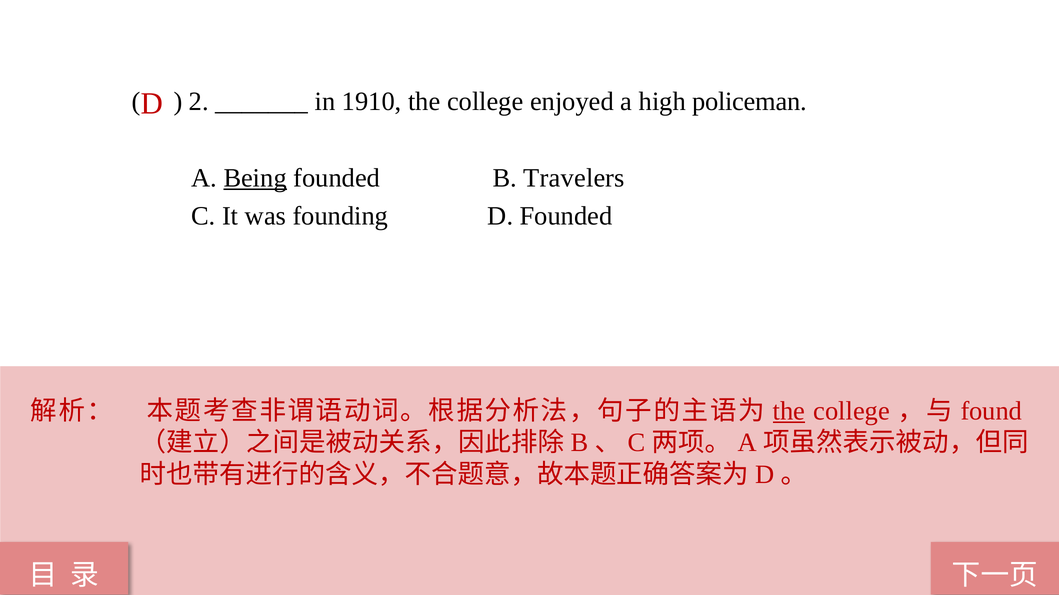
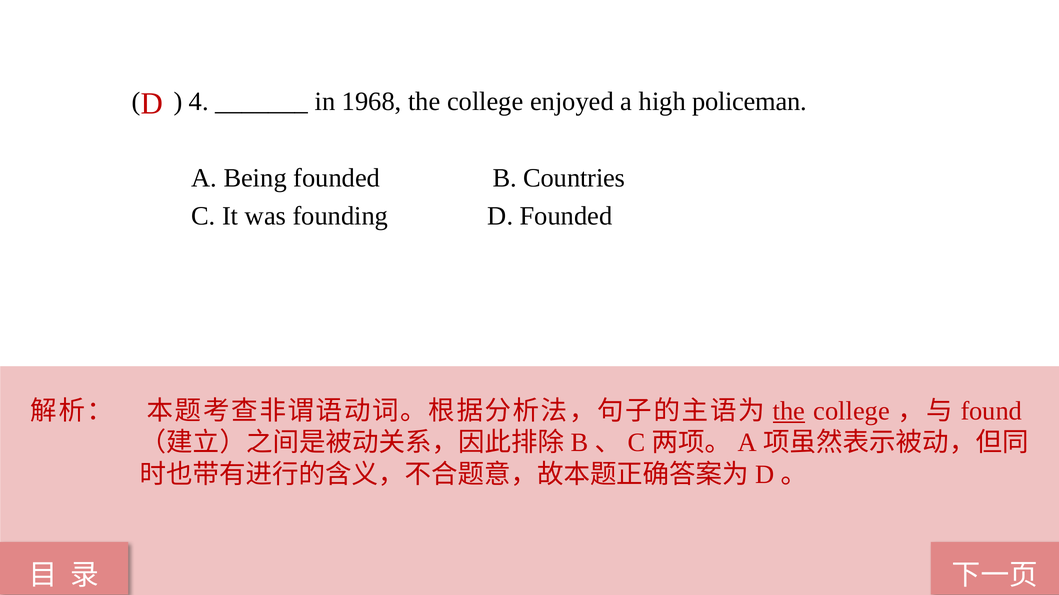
2: 2 -> 4
1910: 1910 -> 1968
Being underline: present -> none
Travelers: Travelers -> Countries
